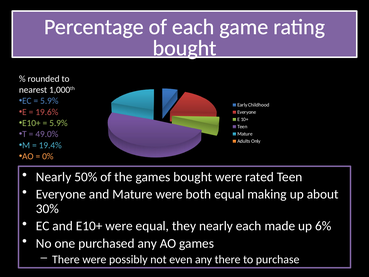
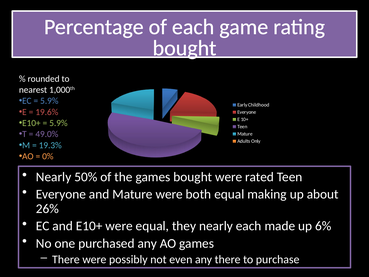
19.4%: 19.4% -> 19.3%
30%: 30% -> 26%
